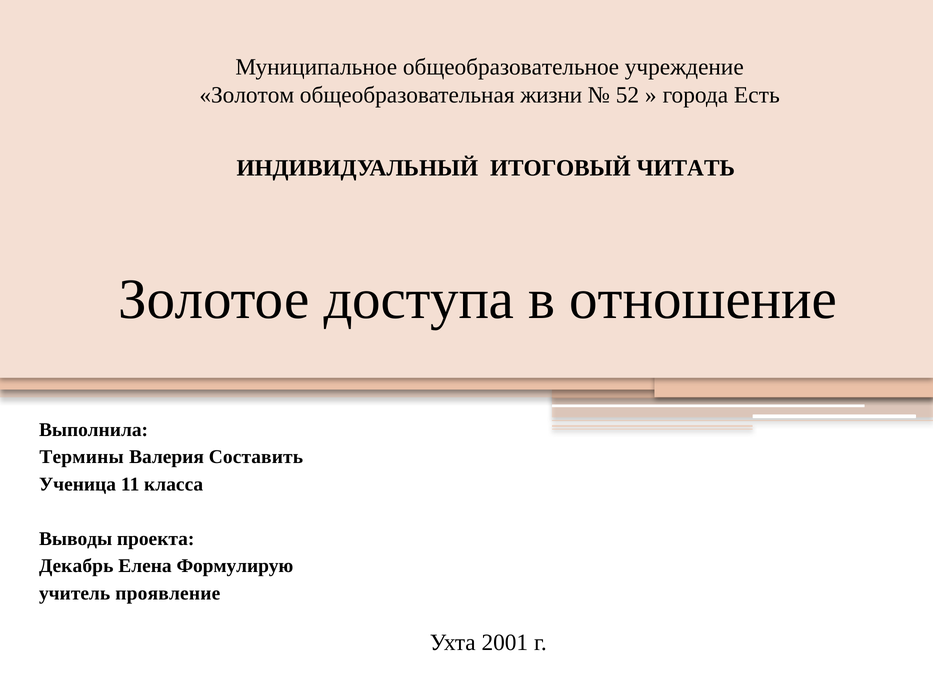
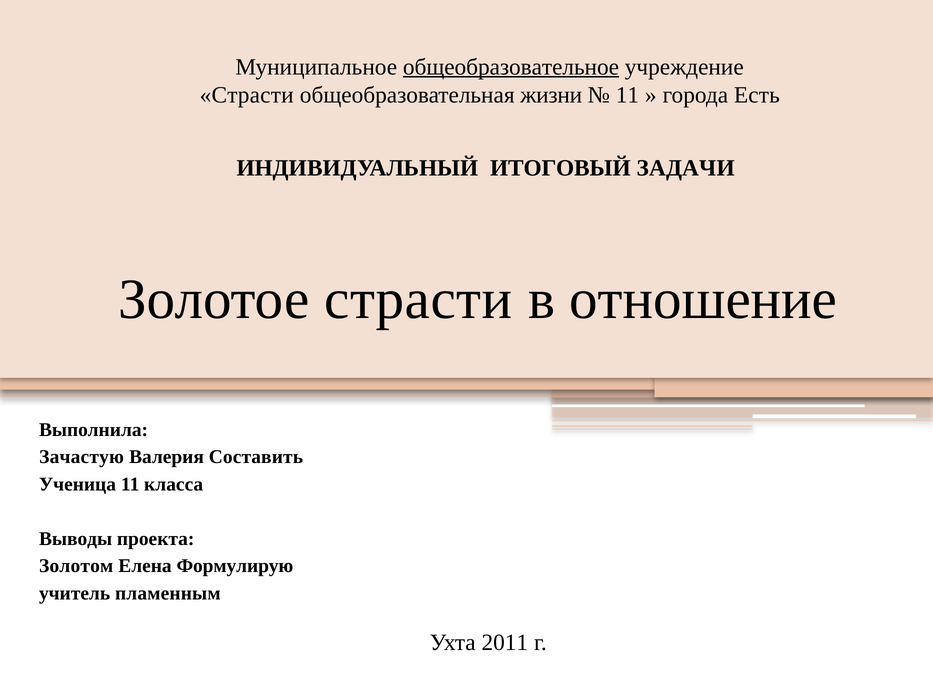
общеобразовательное underline: none -> present
Золотом at (247, 95): Золотом -> Страсти
52 at (627, 95): 52 -> 11
ЧИТАТЬ: ЧИТАТЬ -> ЗАДАЧИ
Золотое доступа: доступа -> страсти
Термины: Термины -> Зачастую
Декабрь: Декабрь -> Золотом
проявление: проявление -> пламенным
2001: 2001 -> 2011
